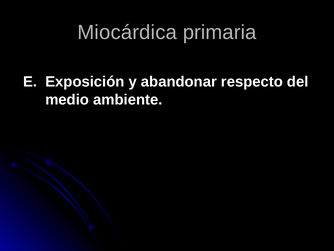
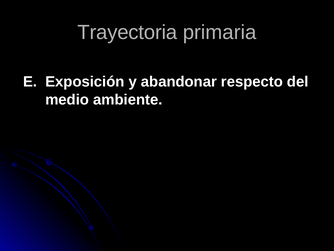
Miocárdica: Miocárdica -> Trayectoria
